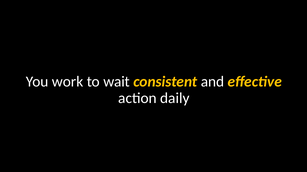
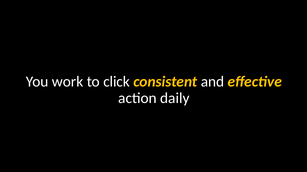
wait: wait -> click
